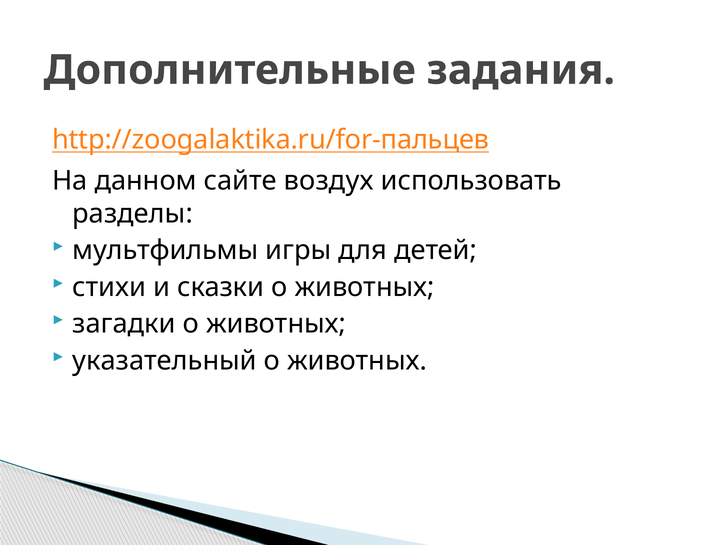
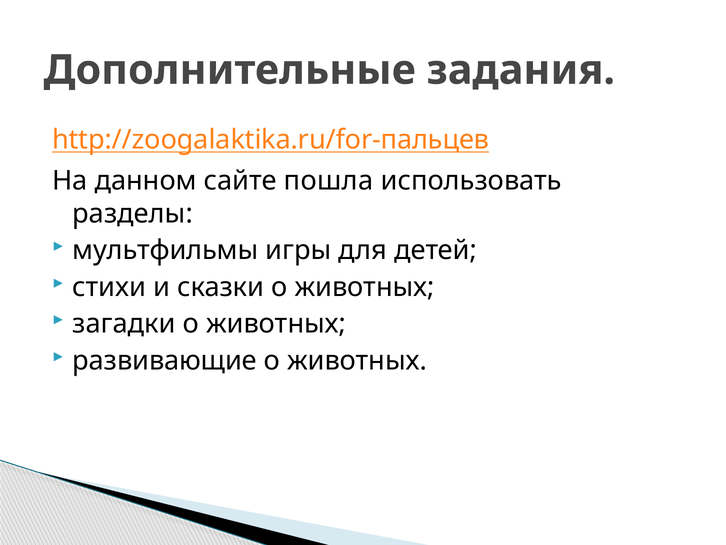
воздух: воздух -> пошла
указательный: указательный -> развивающие
